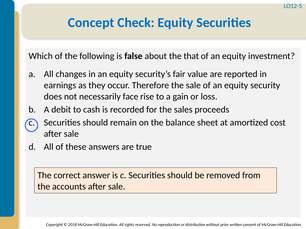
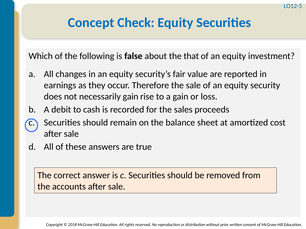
necessarily face: face -> gain
